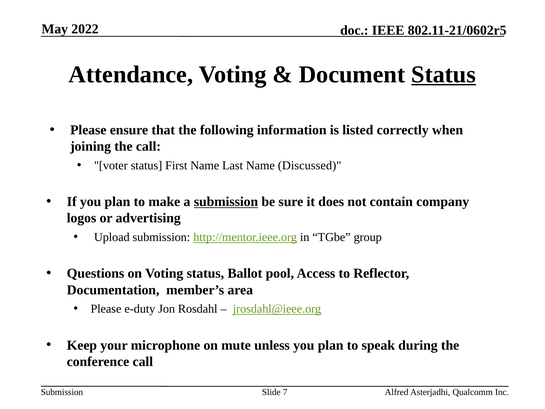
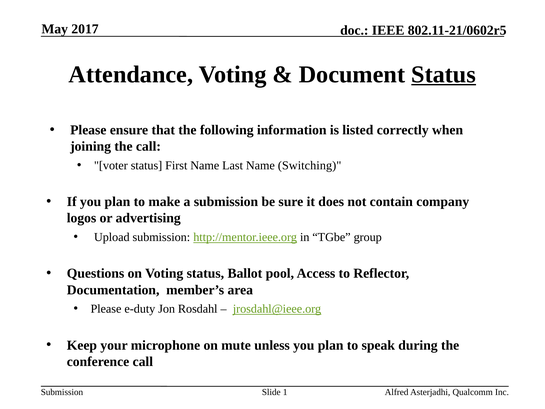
2022: 2022 -> 2017
Discussed: Discussed -> Switching
submission at (226, 202) underline: present -> none
7: 7 -> 1
